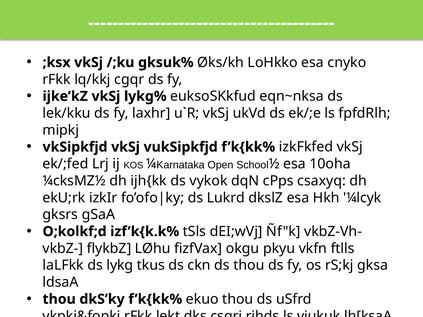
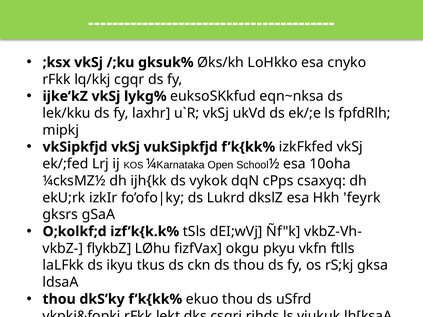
Hkh ¼lcyk: ¼lcyk -> feyrk
lykg: lykg -> ikyu
